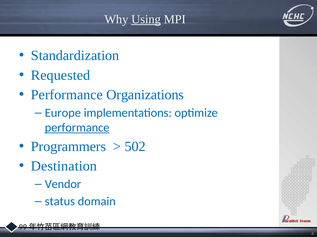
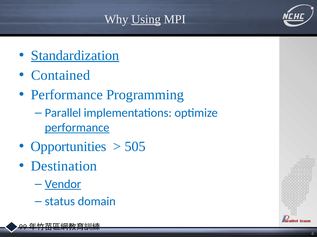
Standardization underline: none -> present
Requested: Requested -> Contained
Organizations: Organizations -> Programming
Europe: Europe -> Parallel
Programmers: Programmers -> Opportunities
502: 502 -> 505
Vendor underline: none -> present
